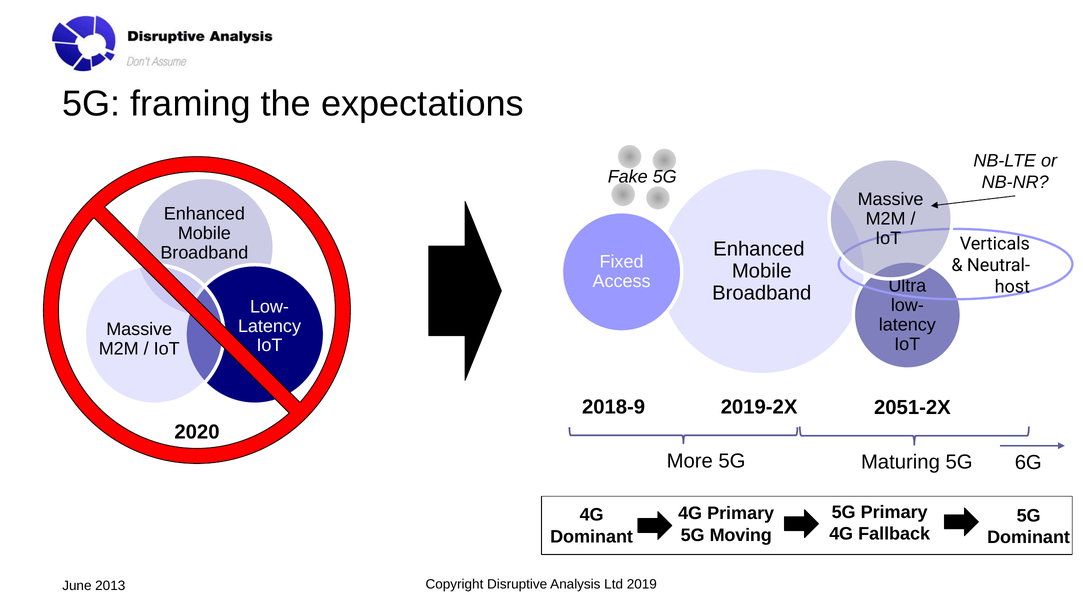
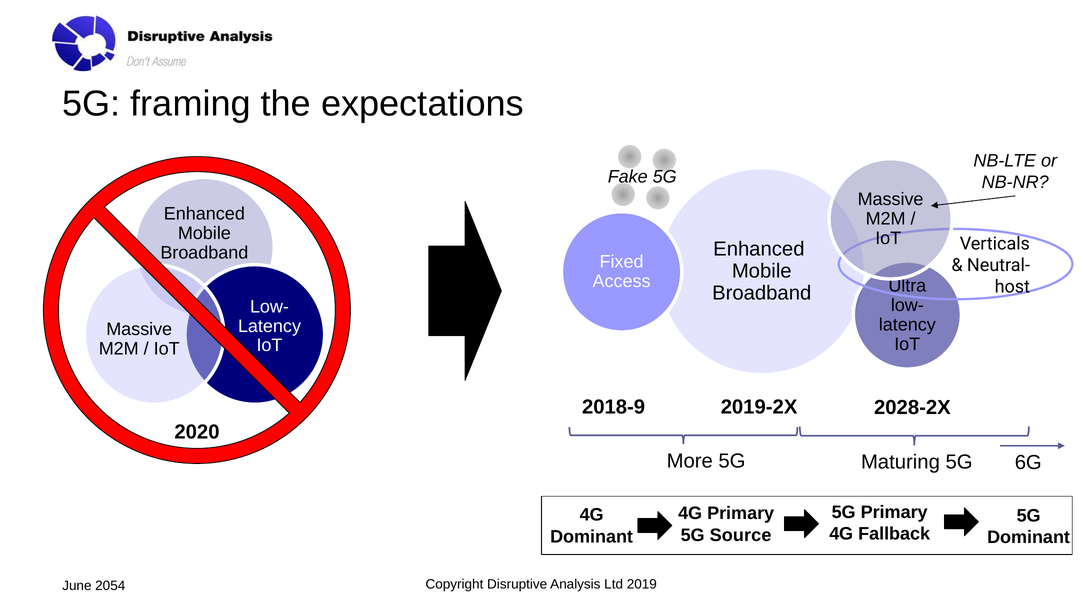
2051-2X: 2051-2X -> 2028-2X
Moving: Moving -> Source
2013: 2013 -> 2054
